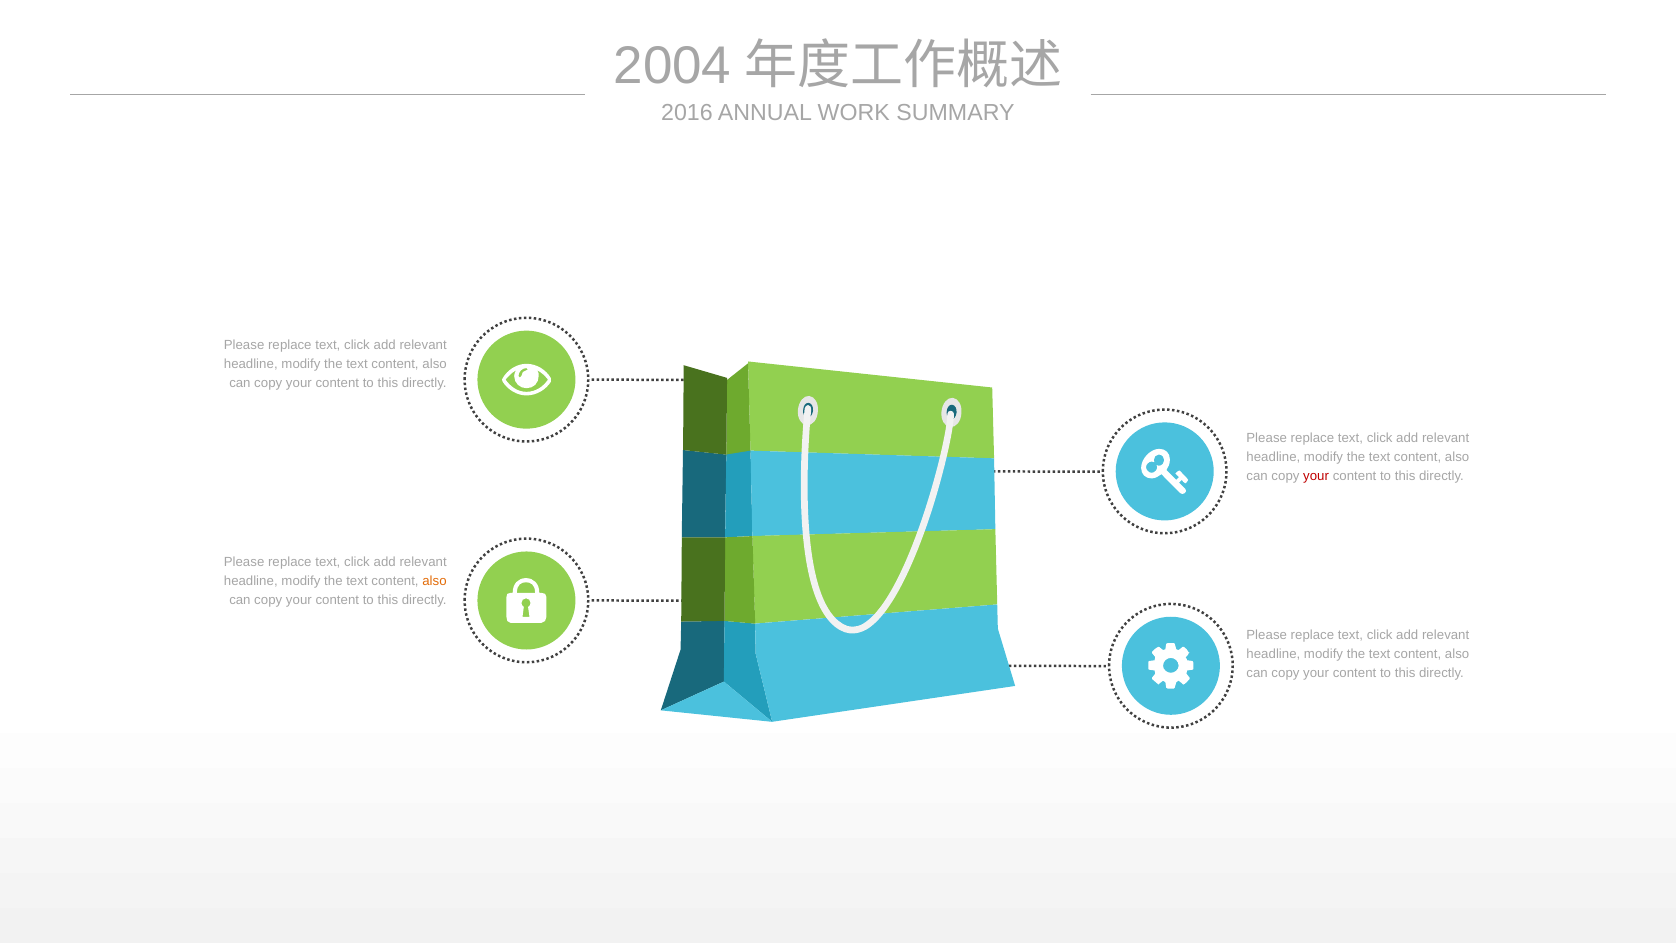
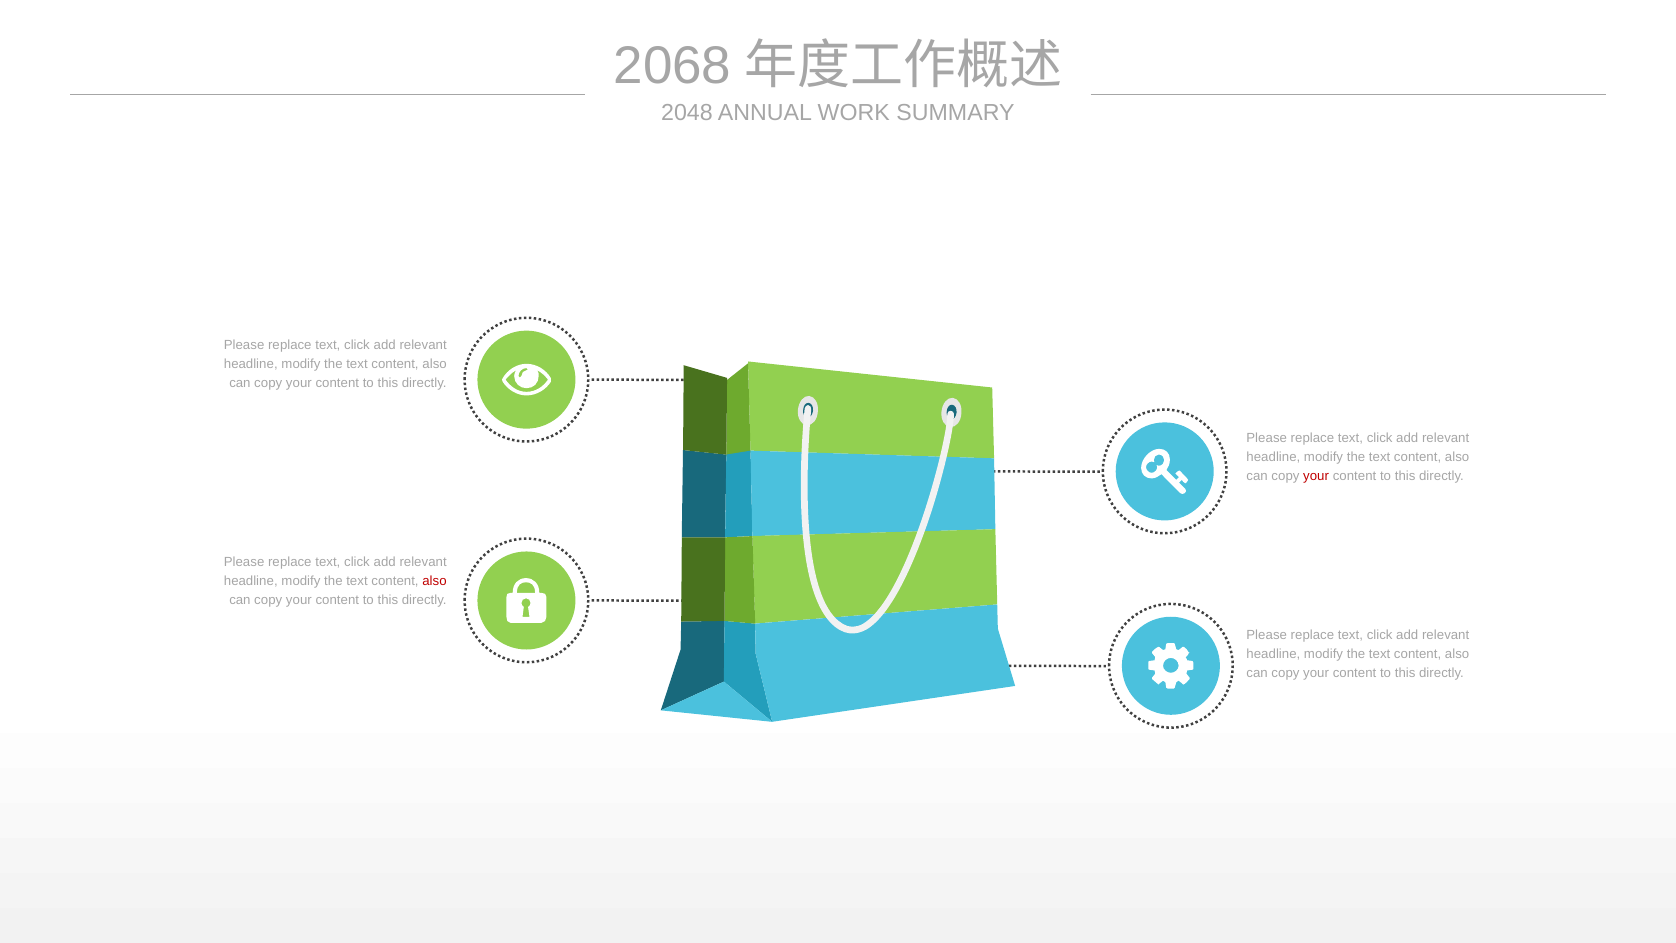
2004: 2004 -> 2068
2016: 2016 -> 2048
also at (435, 581) colour: orange -> red
